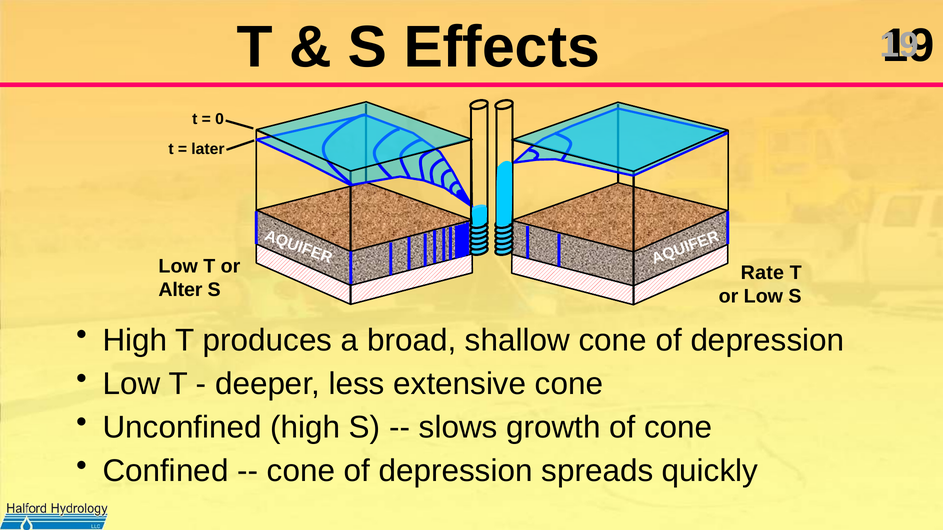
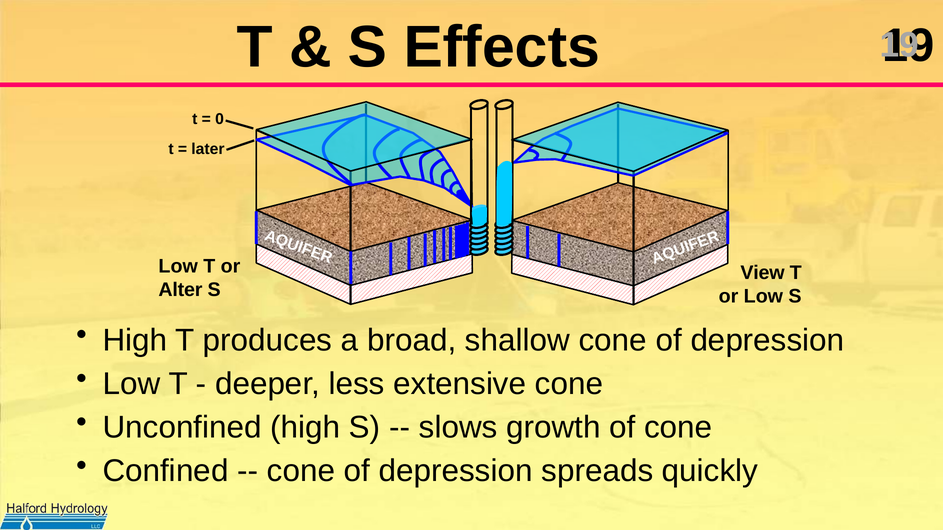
Rate: Rate -> View
